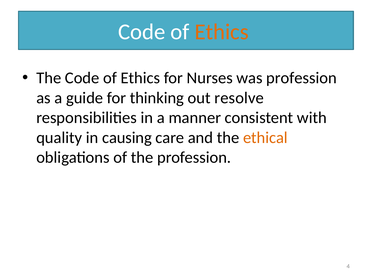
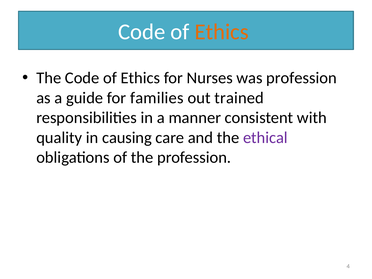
thinking: thinking -> families
resolve: resolve -> trained
ethical colour: orange -> purple
